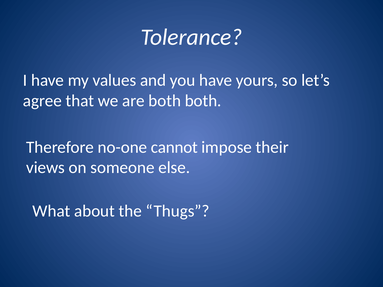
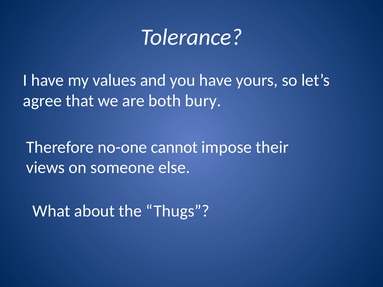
both both: both -> bury
